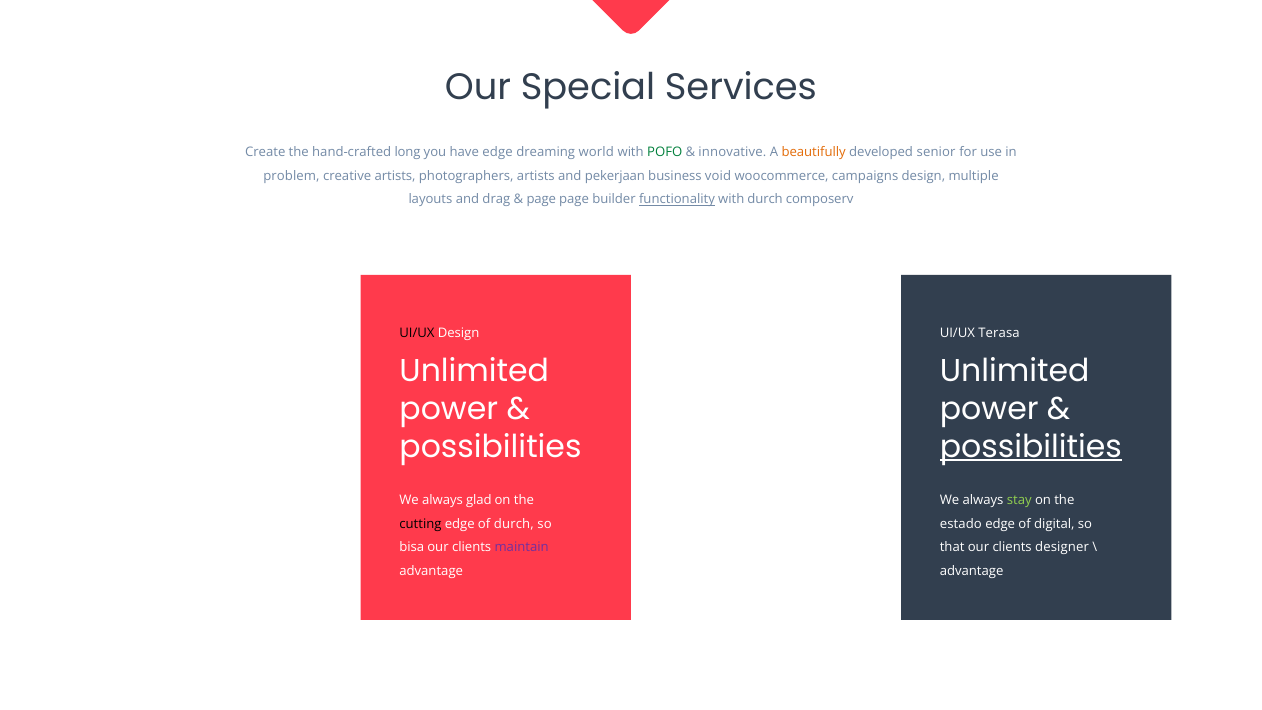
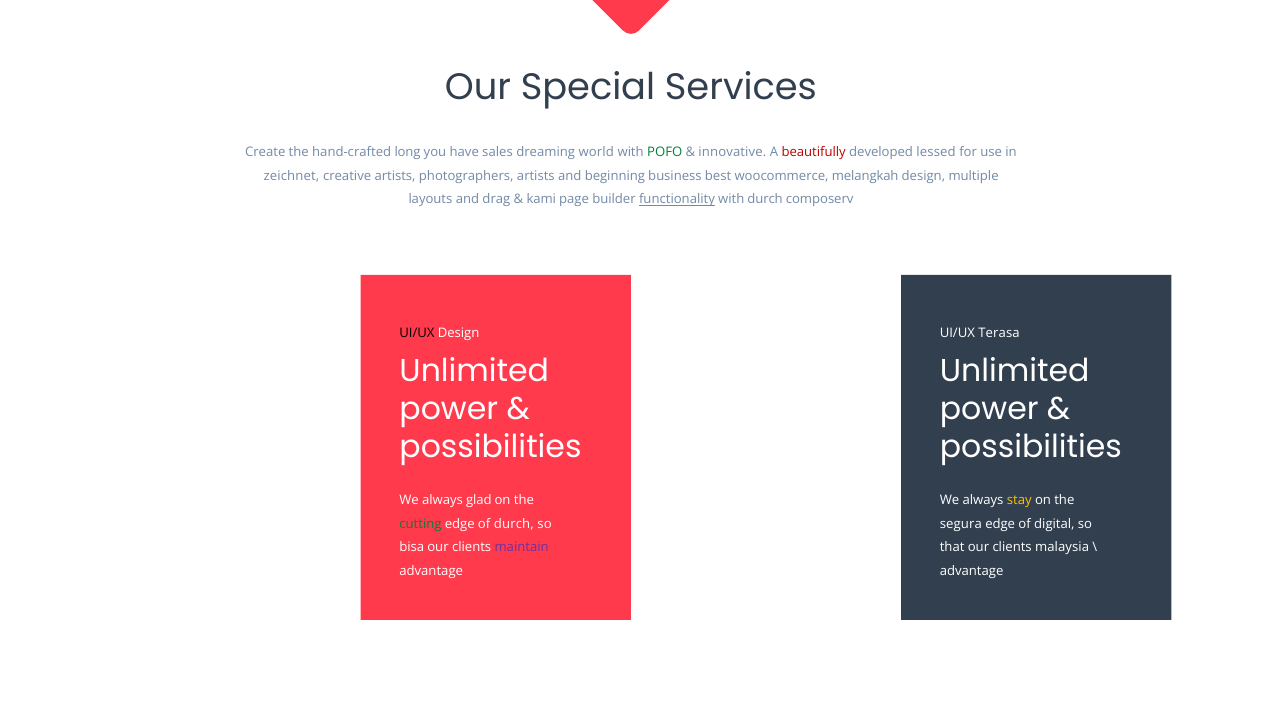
have edge: edge -> sales
beautifully colour: orange -> red
senior: senior -> lessed
problem: problem -> zeichnet
pekerjaan: pekerjaan -> beginning
void: void -> best
campaigns: campaigns -> melangkah
page at (541, 200): page -> kami
possibilities at (1031, 447) underline: present -> none
stay colour: light green -> yellow
cutting colour: black -> green
estado: estado -> segura
designer: designer -> malaysia
